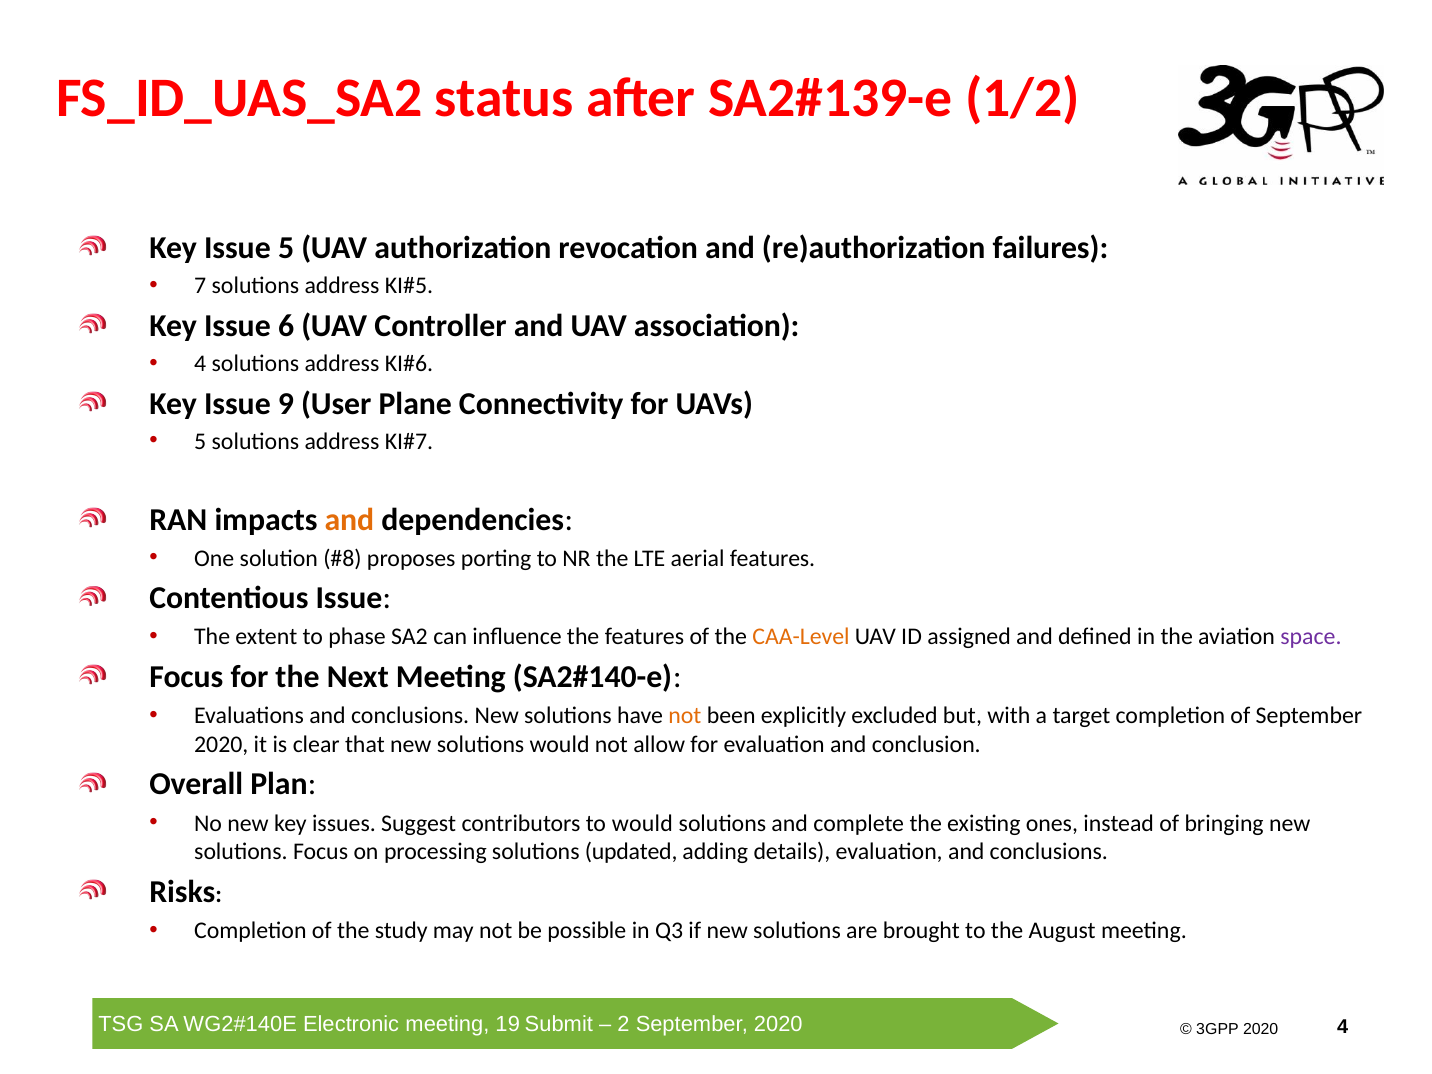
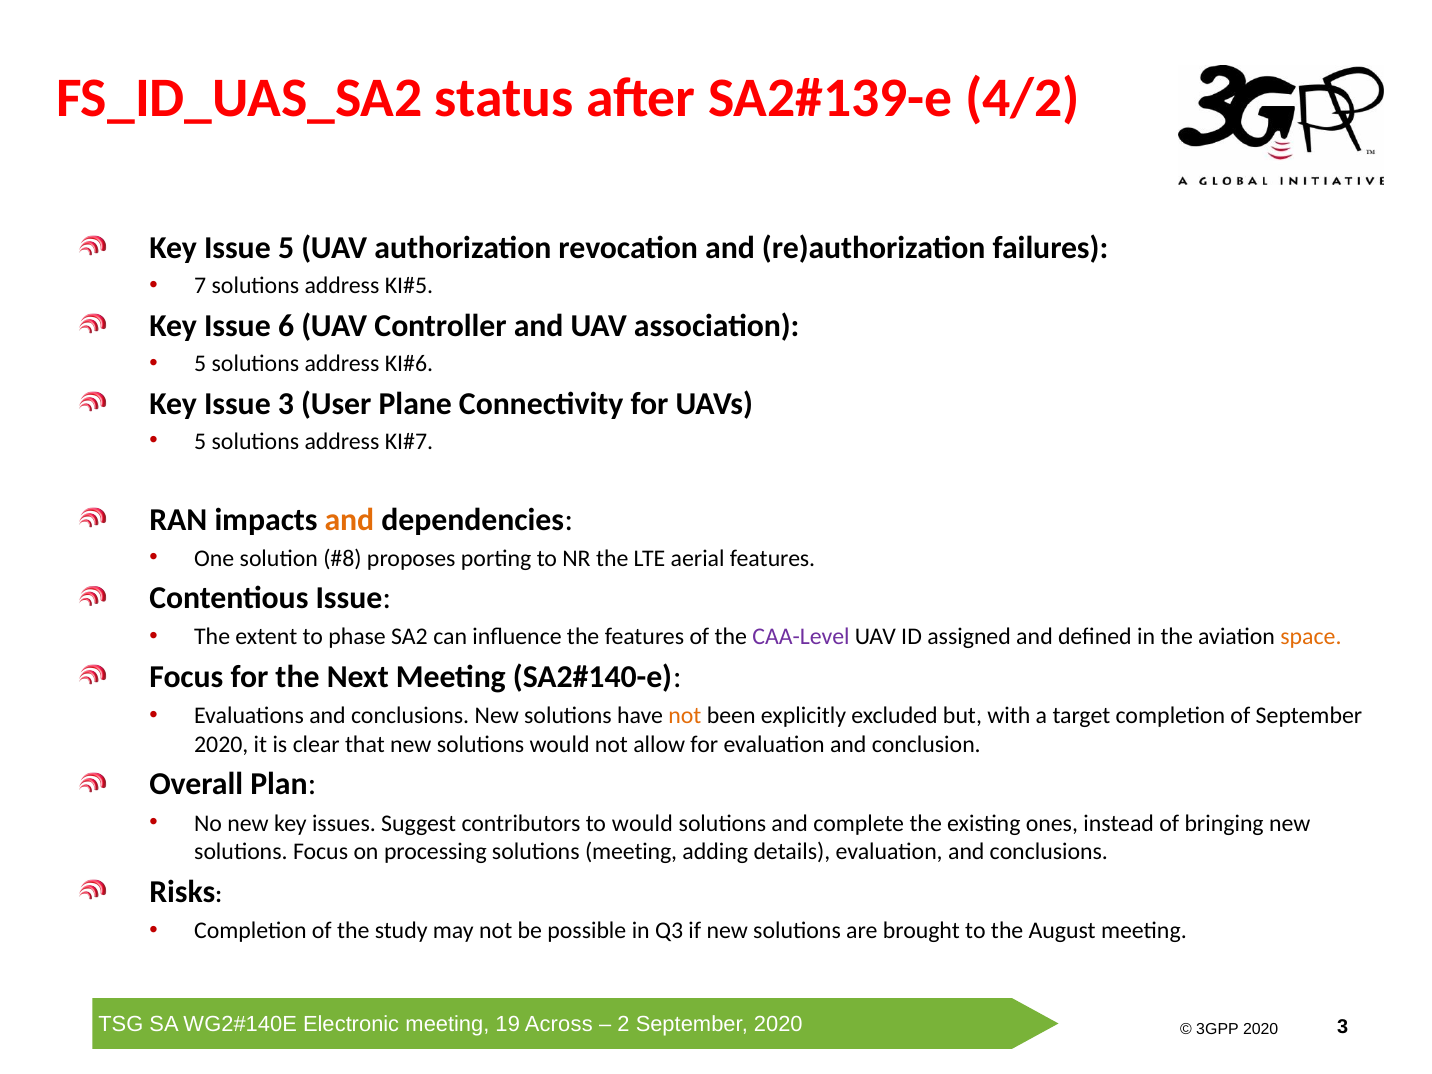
1/2: 1/2 -> 4/2
4 at (200, 363): 4 -> 5
Issue 9: 9 -> 3
CAA-Level colour: orange -> purple
space colour: purple -> orange
solutions updated: updated -> meeting
Submit: Submit -> Across
2020 4: 4 -> 3
